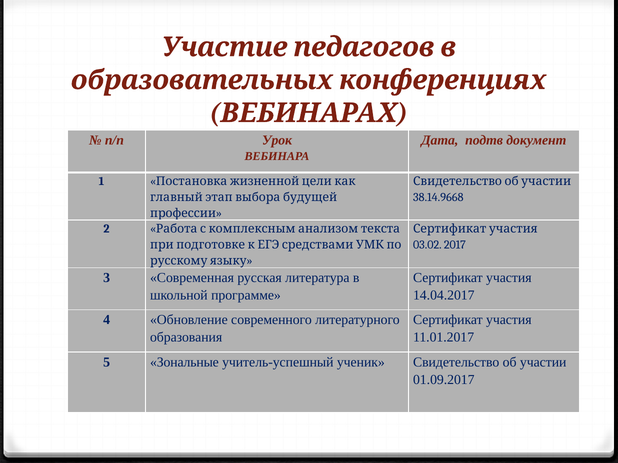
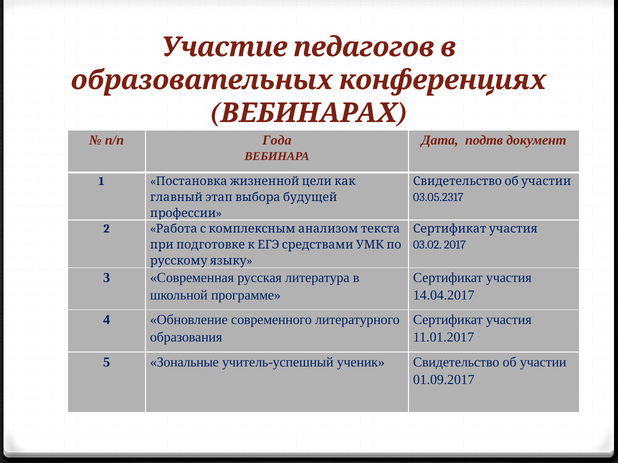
Урок: Урок -> Года
38.14.9668: 38.14.9668 -> 03.05.2317
